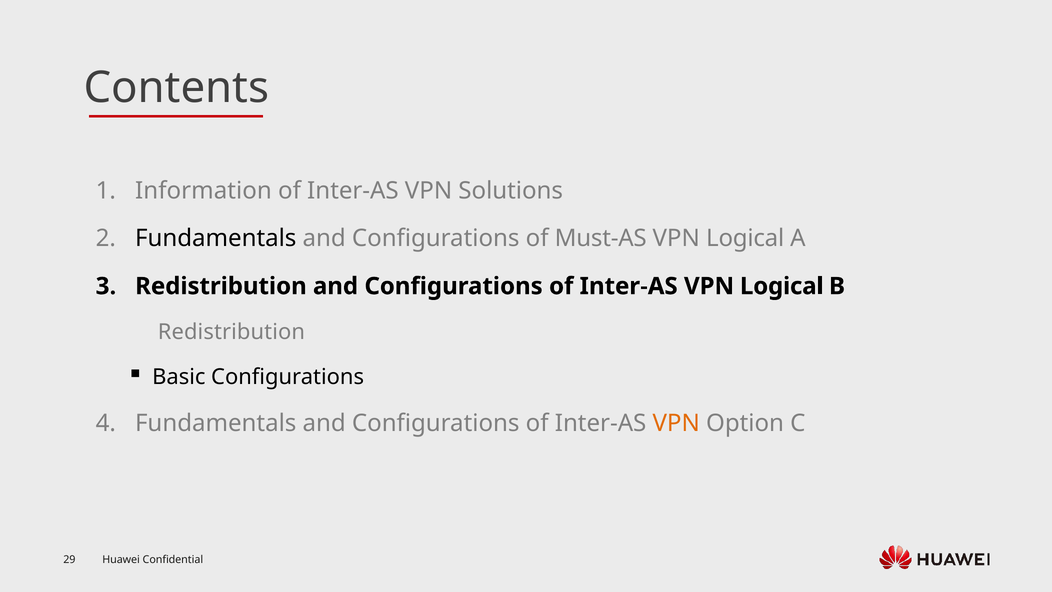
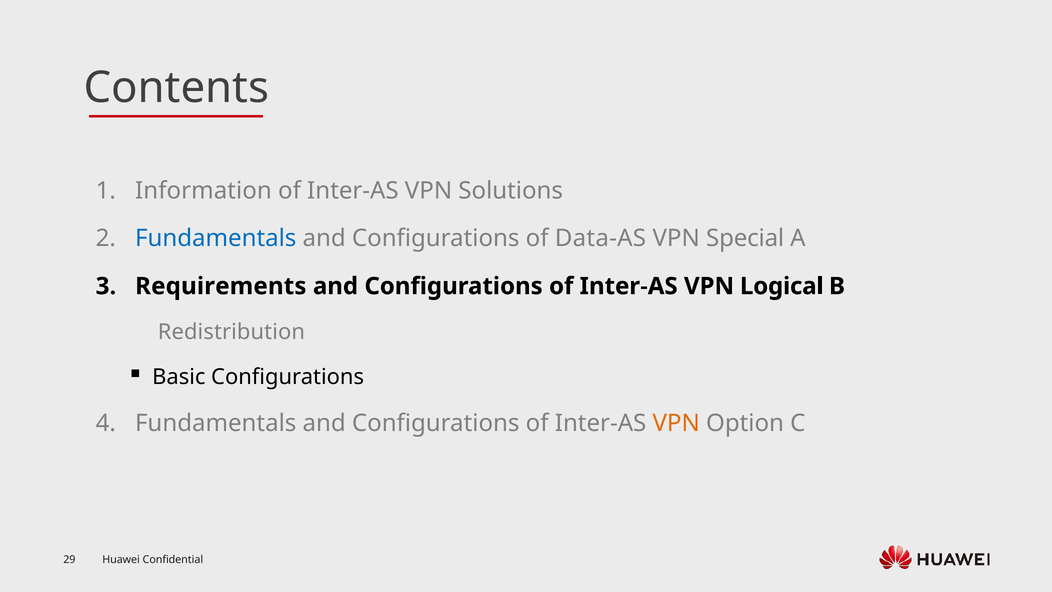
Fundamentals at (216, 238) colour: black -> blue
Must-AS: Must-AS -> Data-AS
Logical at (745, 238): Logical -> Special
Redistribution at (221, 286): Redistribution -> Requirements
